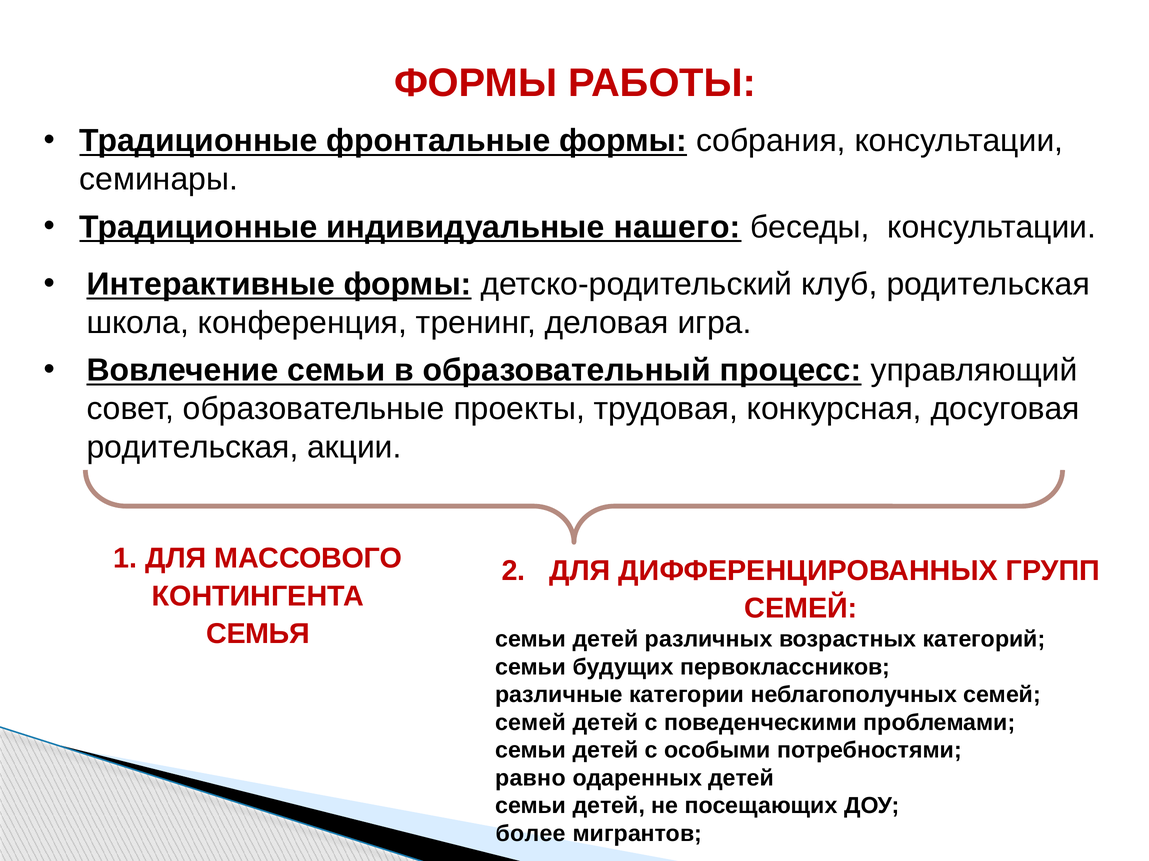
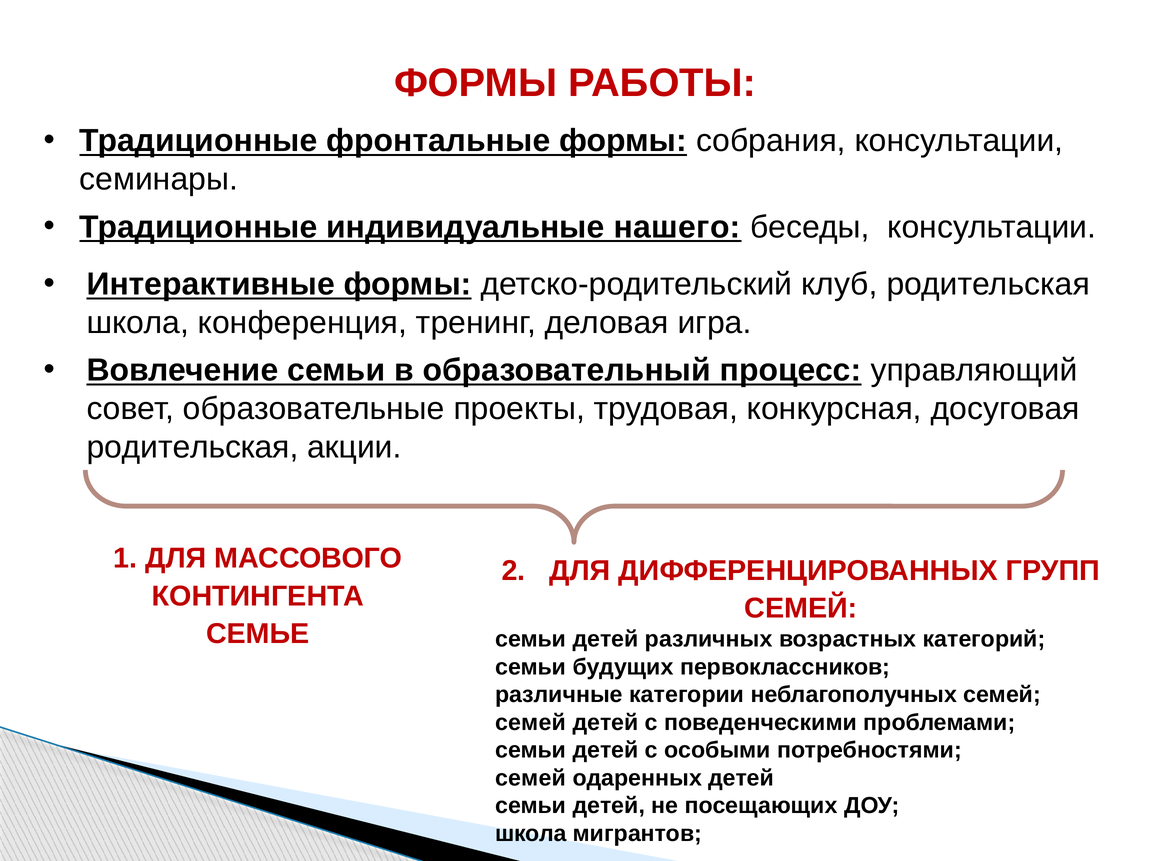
СЕМЬЯ: СЕМЬЯ -> СЕМЬЕ
равно at (531, 779): равно -> семей
более at (531, 834): более -> школа
